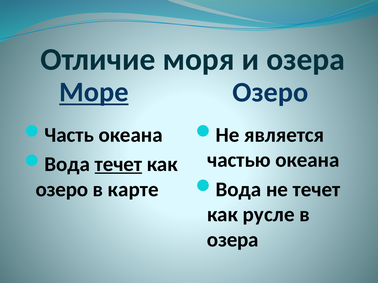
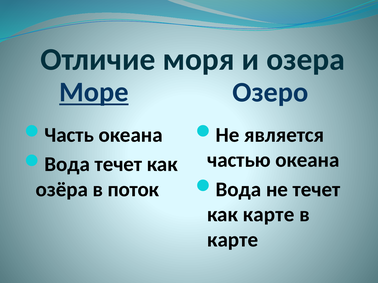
течет at (118, 165) underline: present -> none
озеро at (62, 190): озеро -> озёра
карте: карте -> поток
как русле: русле -> карте
озера at (233, 240): озера -> карте
